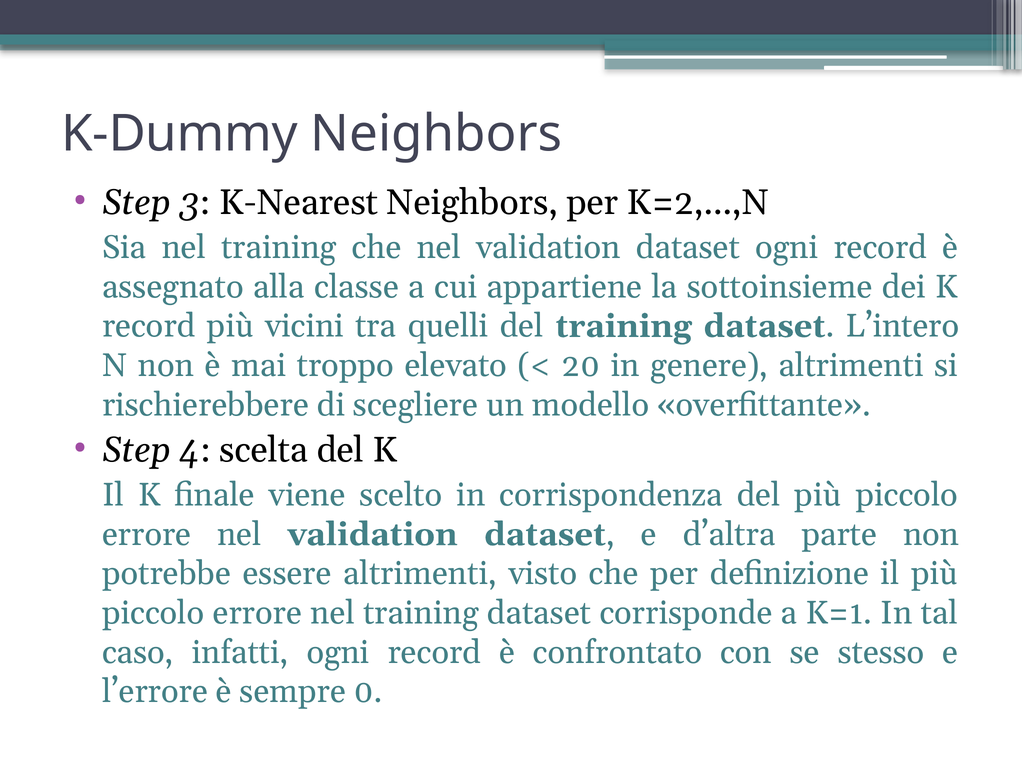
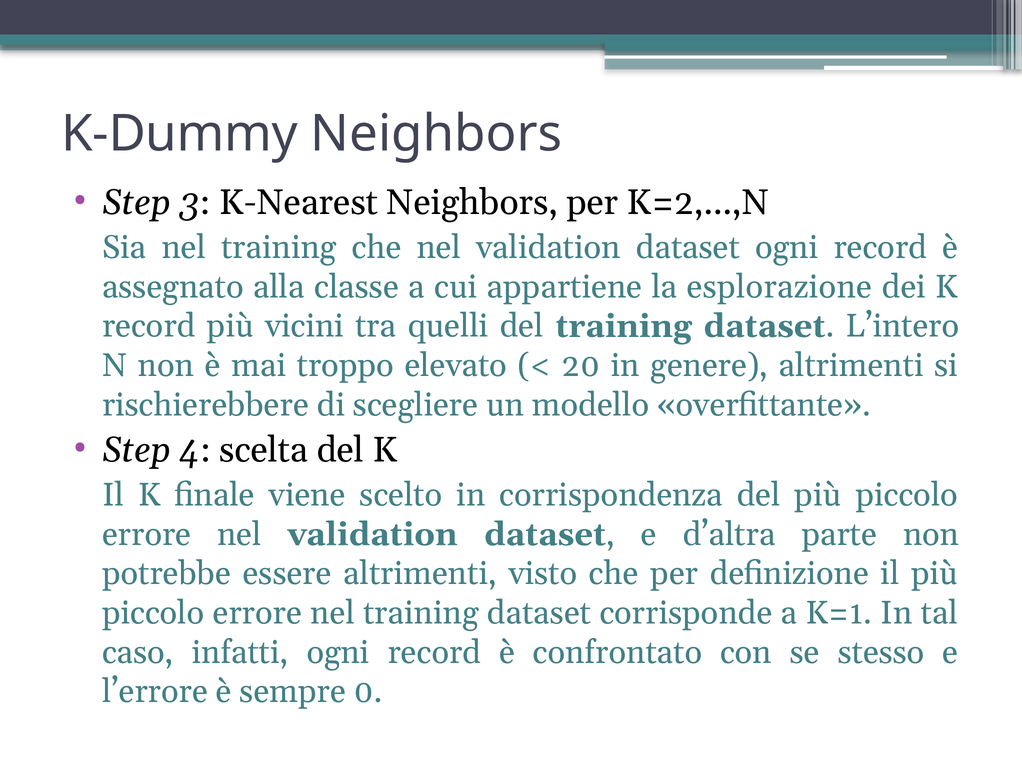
sottoinsieme: sottoinsieme -> esplorazione
